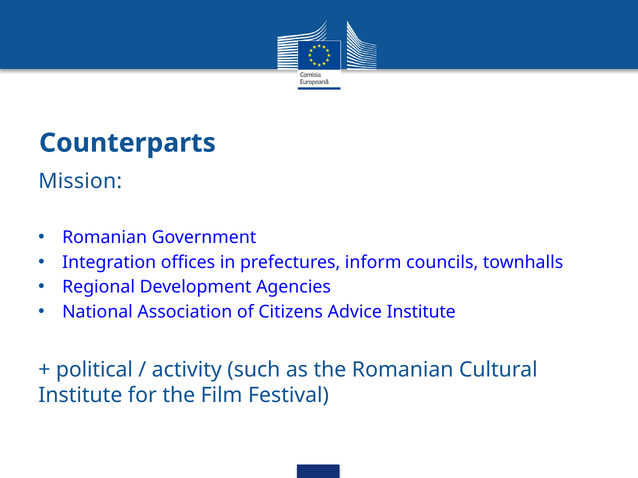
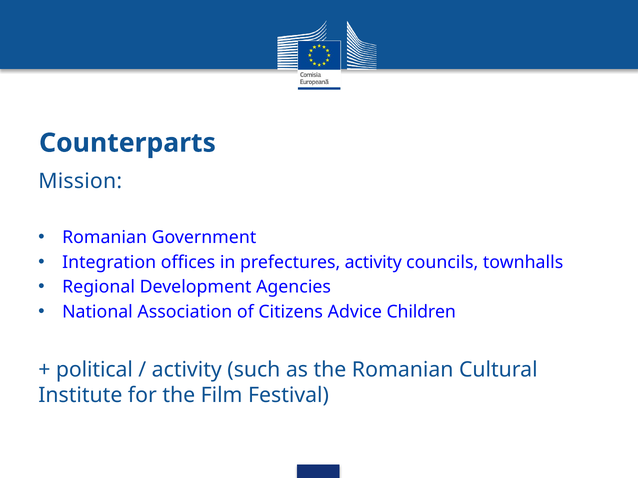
prefectures inform: inform -> activity
Advice Institute: Institute -> Children
